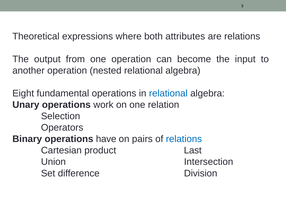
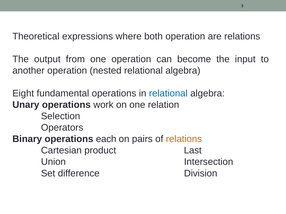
both attributes: attributes -> operation
have: have -> each
relations at (184, 139) colour: blue -> orange
